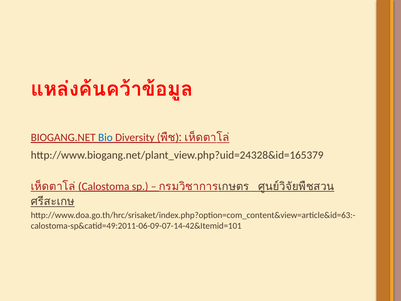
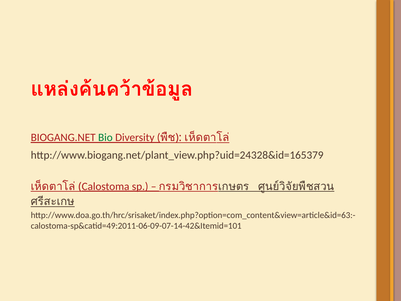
Bio colour: blue -> green
